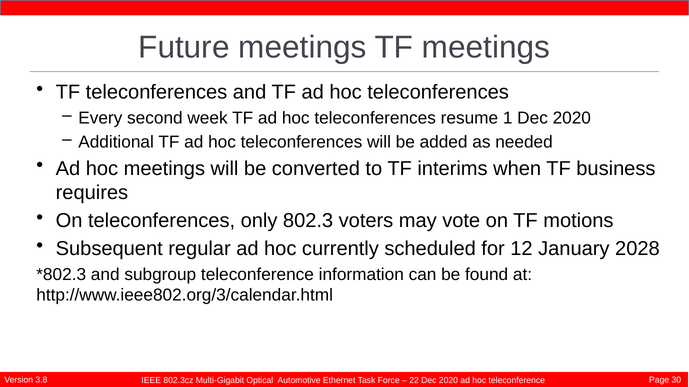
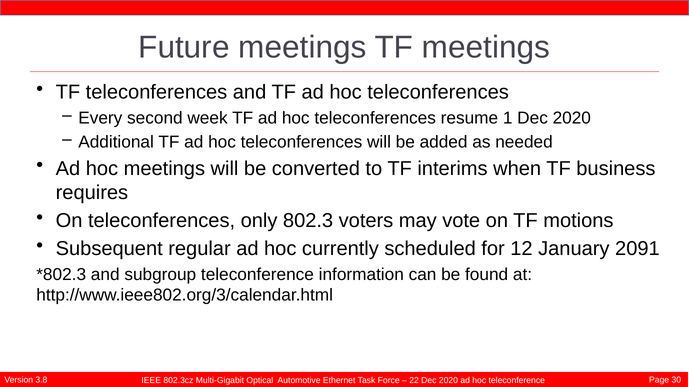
2028: 2028 -> 2091
